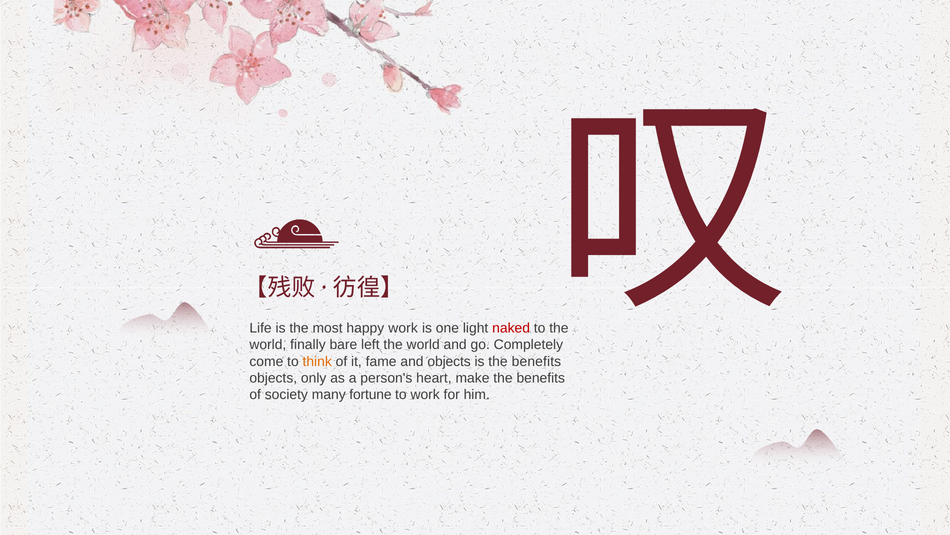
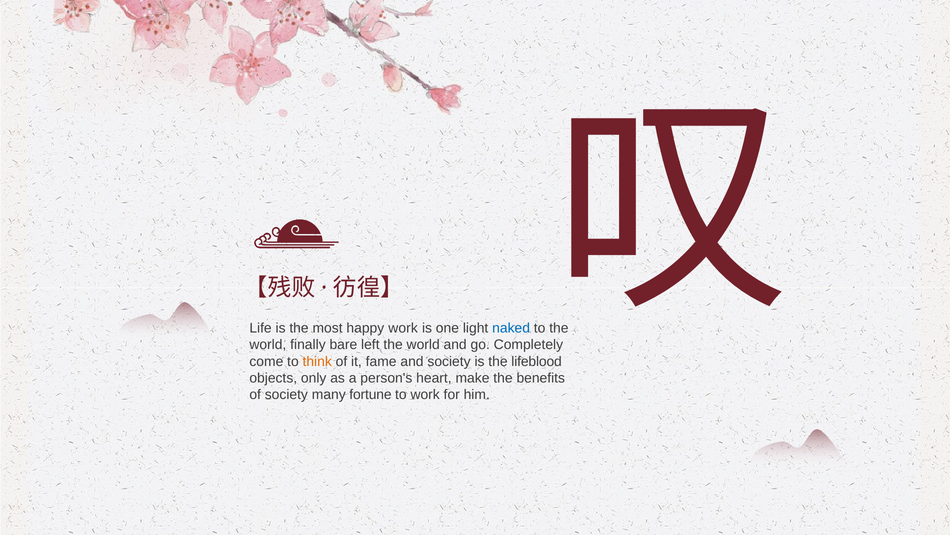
naked colour: red -> blue
and objects: objects -> society
is the benefits: benefits -> lifeblood
